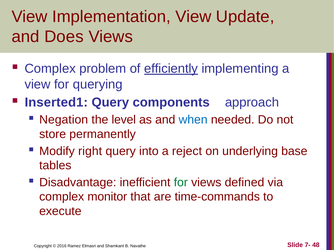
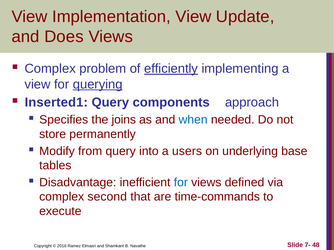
querying underline: none -> present
Negation: Negation -> Specifies
level: level -> joins
right: right -> from
reject: reject -> users
for at (181, 183) colour: green -> blue
monitor: monitor -> second
